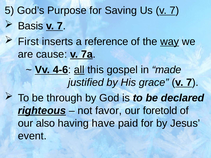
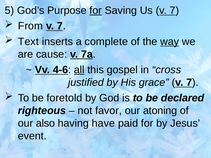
for at (96, 10) underline: none -> present
Basis: Basis -> From
First: First -> Text
reference: reference -> complete
made: made -> cross
through: through -> foretold
righteous underline: present -> none
foretold: foretold -> atoning
